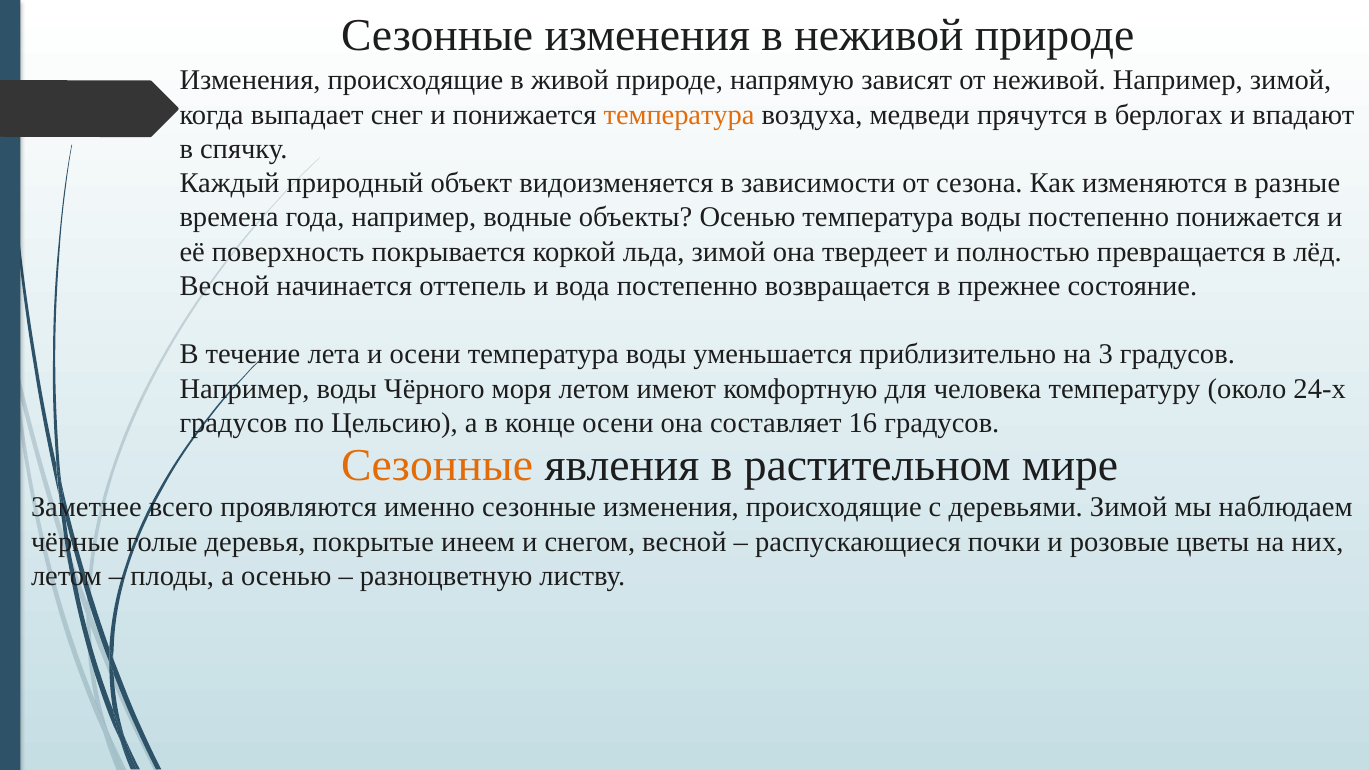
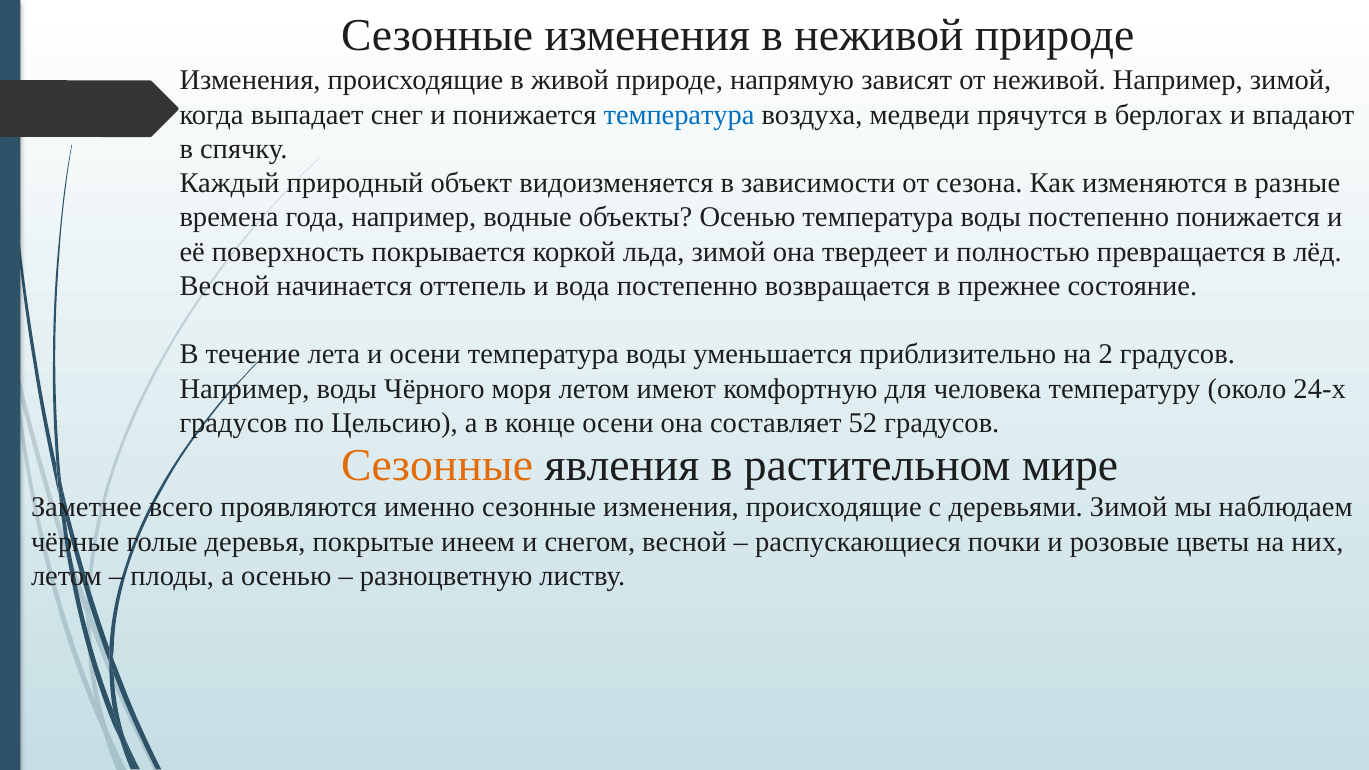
температура at (679, 115) colour: orange -> blue
3: 3 -> 2
16: 16 -> 52
